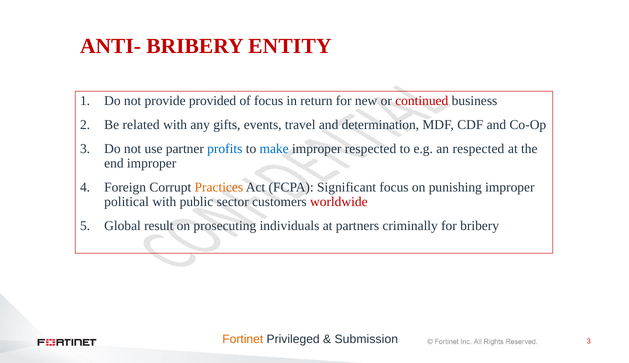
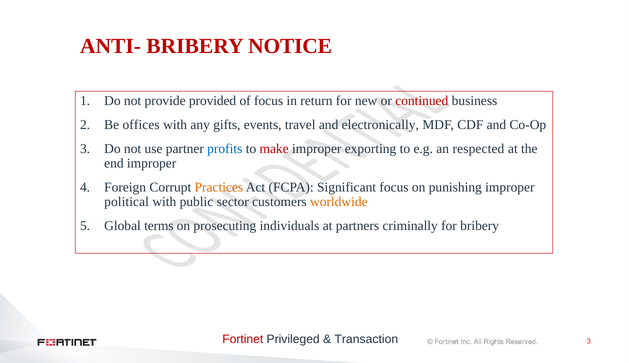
ENTITY: ENTITY -> NOTICE
related: related -> offices
determination: determination -> electronically
make colour: blue -> red
improper respected: respected -> exporting
worldwide colour: red -> orange
result: result -> terms
Fortinet colour: orange -> red
Submission: Submission -> Transaction
